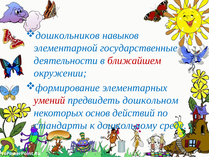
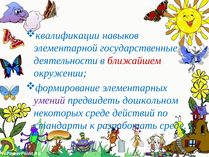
дошкольников: дошкольников -> квалификации
умений colour: red -> purple
некоторых основ: основ -> среде
дошкольному: дошкольному -> разработать
